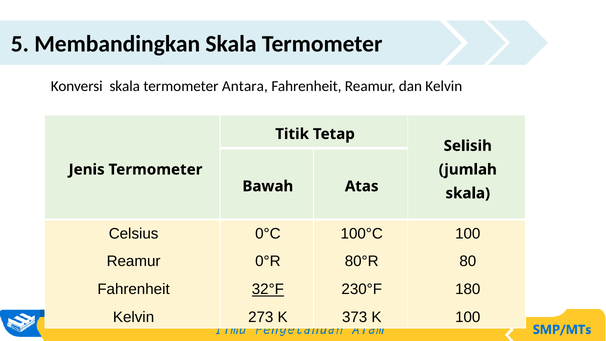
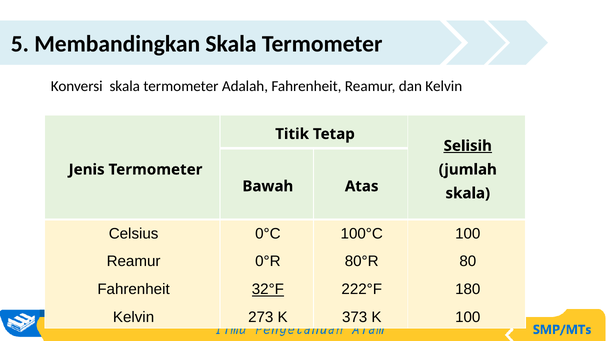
Antara: Antara -> Adalah
Selisih underline: none -> present
230°F: 230°F -> 222°F
